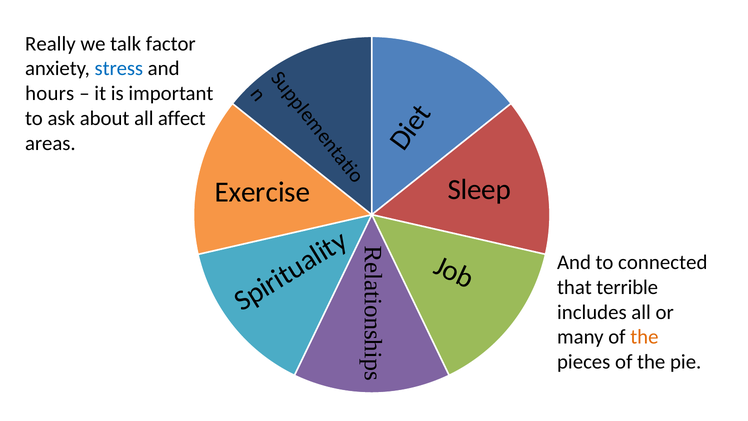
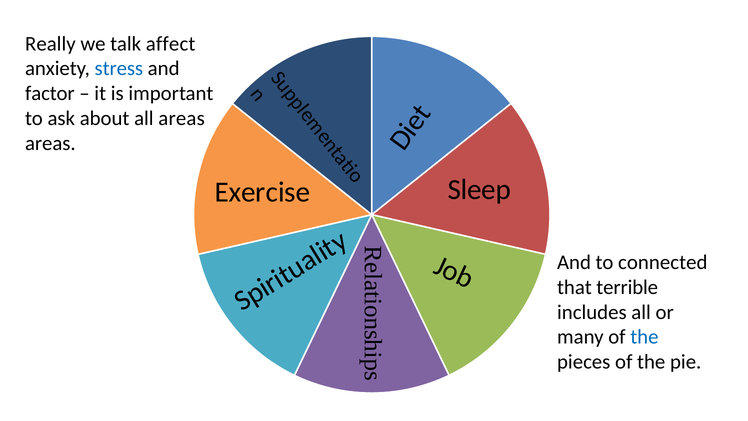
factor: factor -> affect
hours: hours -> factor
all affect: affect -> areas
the at (644, 337) colour: orange -> blue
